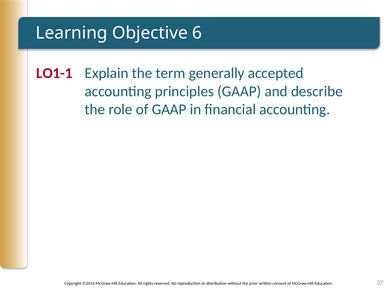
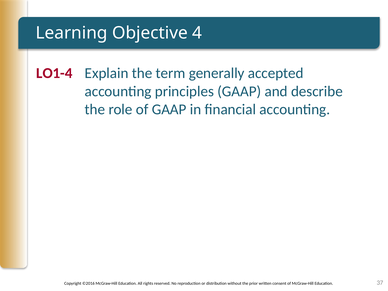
6: 6 -> 4
LO1-1: LO1-1 -> LO1-4
